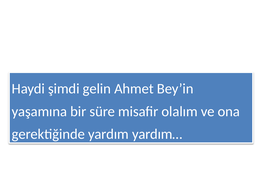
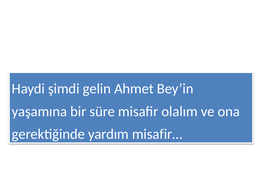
yardım…: yardım… -> misafir…
